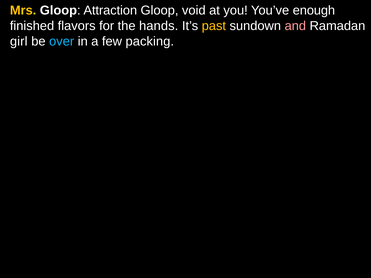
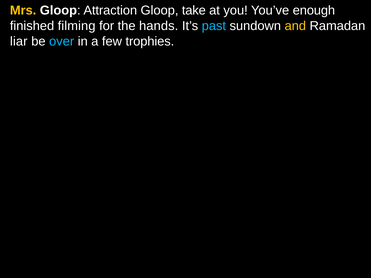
void: void -> take
flavors: flavors -> filming
past colour: yellow -> light blue
and colour: pink -> yellow
girl: girl -> liar
packing: packing -> trophies
